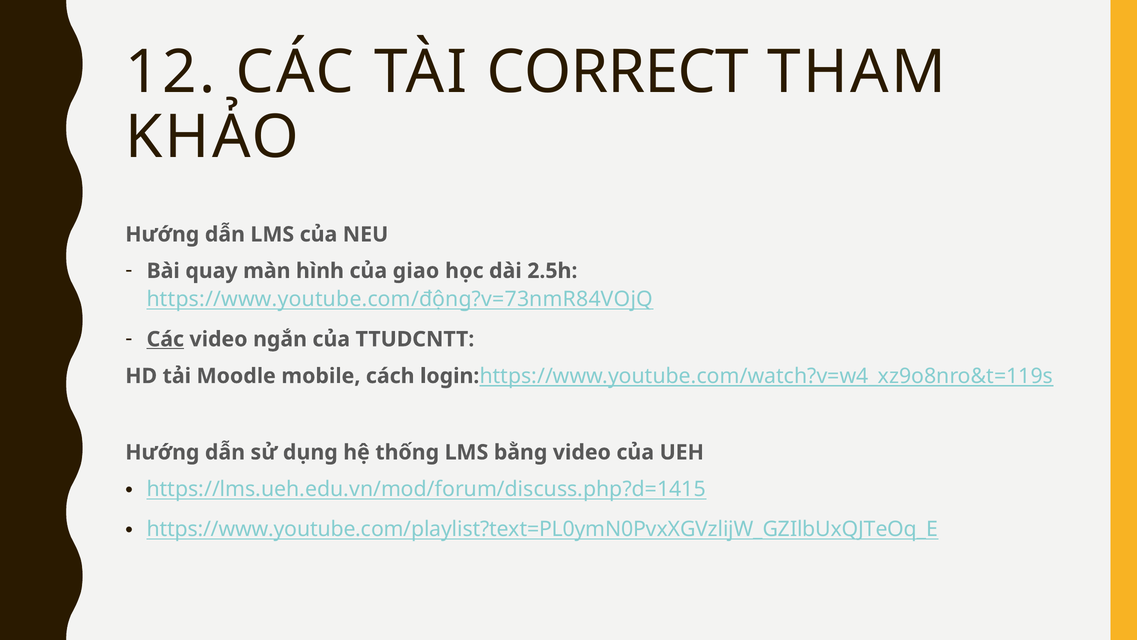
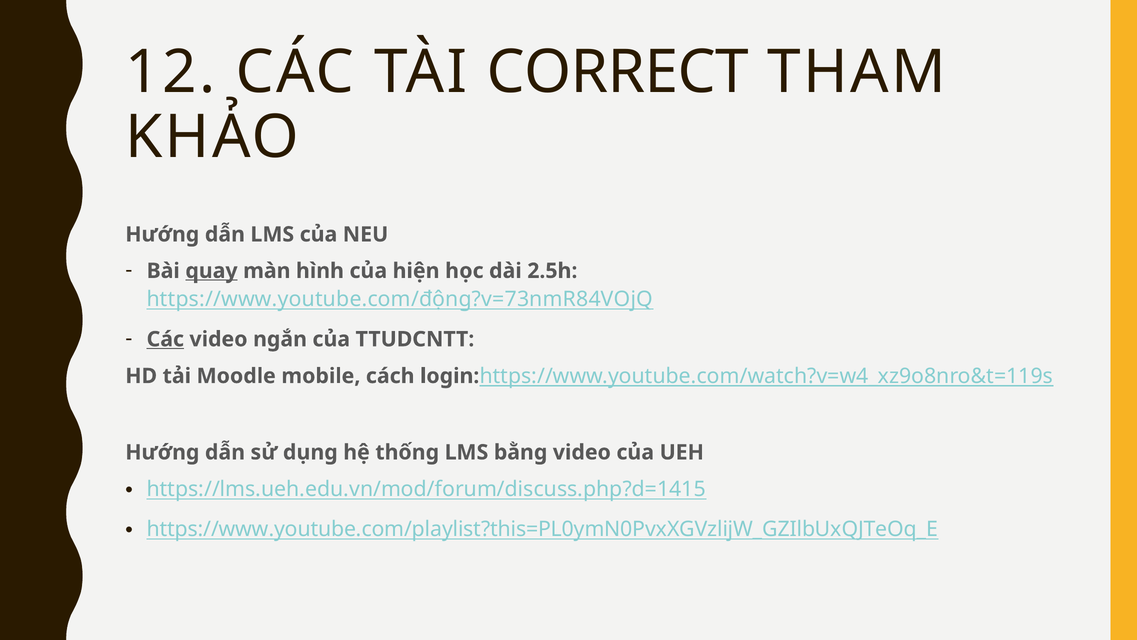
quay underline: none -> present
giao: giao -> hiện
https://www.youtube.com/playlist?text=PL0ymN0PvxXGVzlijW_GZIlbUxQJTeOq_E: https://www.youtube.com/playlist?text=PL0ymN0PvxXGVzlijW_GZIlbUxQJTeOq_E -> https://www.youtube.com/playlist?this=PL0ymN0PvxXGVzlijW_GZIlbUxQJTeOq_E
